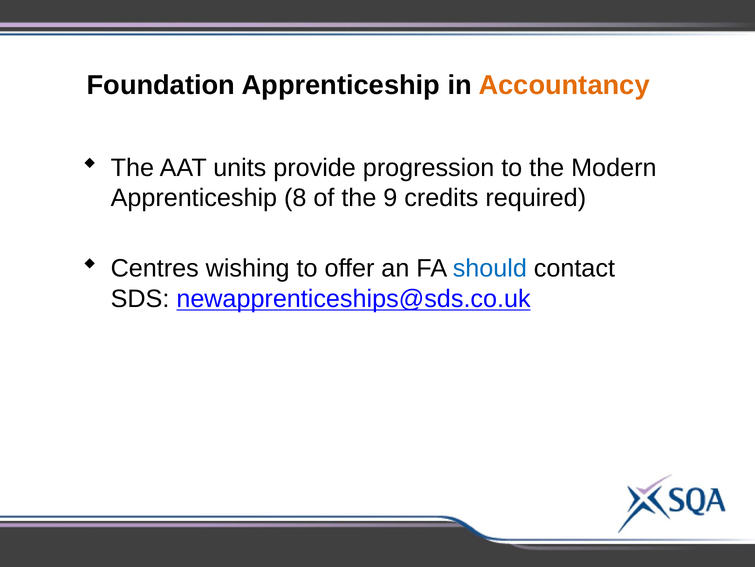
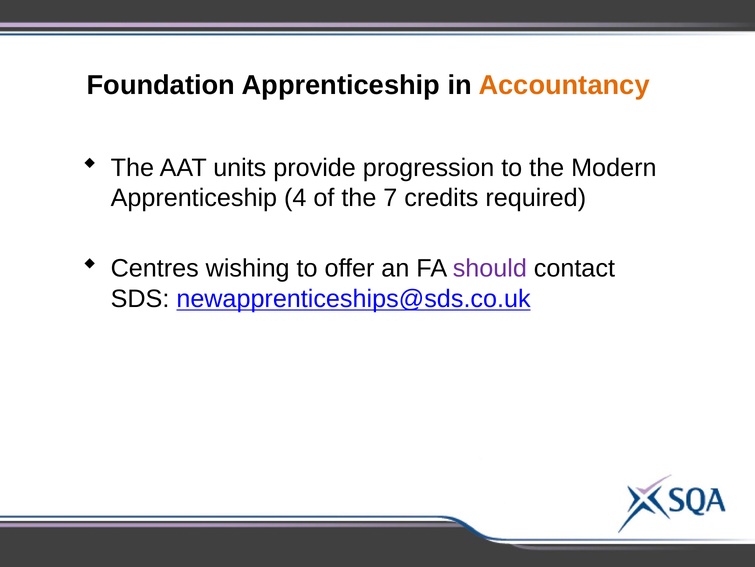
8: 8 -> 4
9: 9 -> 7
should colour: blue -> purple
